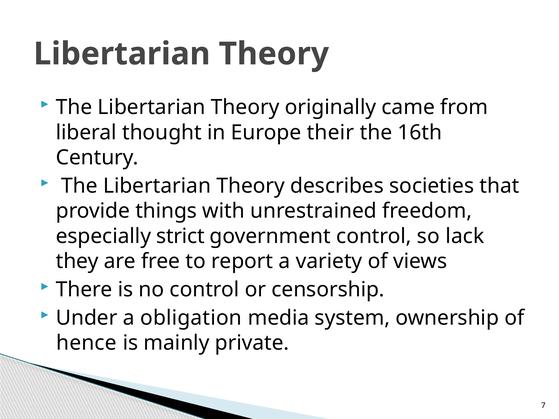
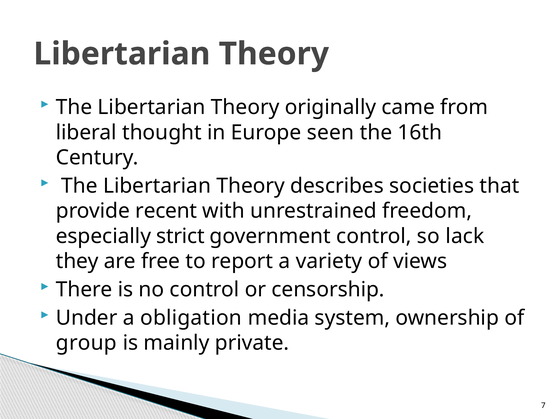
their: their -> seen
things: things -> recent
hence: hence -> group
